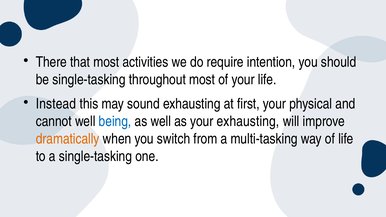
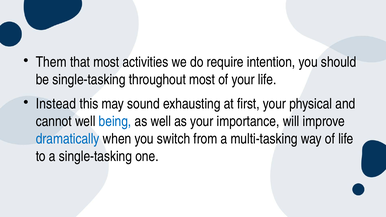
There: There -> Them
your exhausting: exhausting -> importance
dramatically colour: orange -> blue
